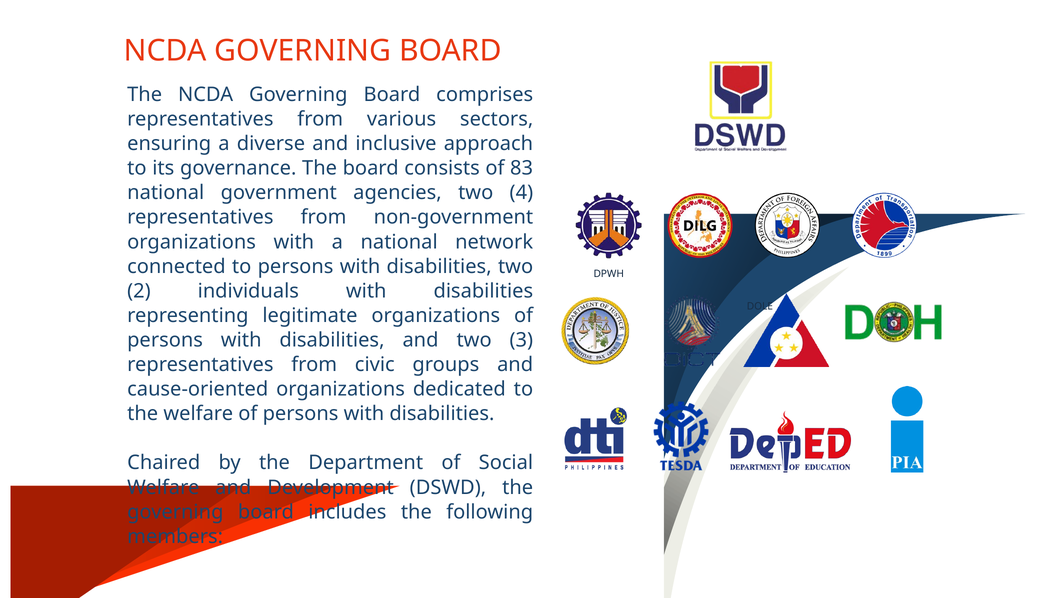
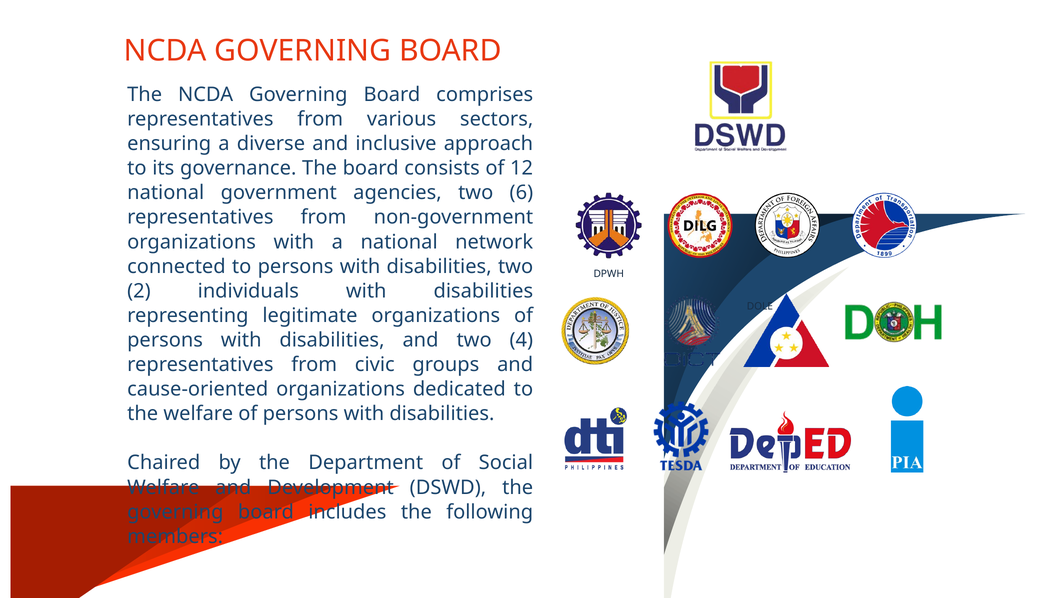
83: 83 -> 12
4: 4 -> 6
3: 3 -> 4
